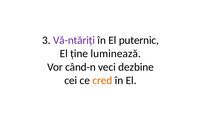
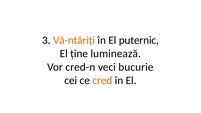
Vă-ntăriți colour: purple -> orange
când-n: când-n -> cred-n
dezbine: dezbine -> bucurie
